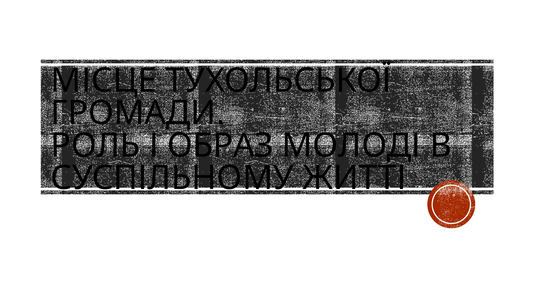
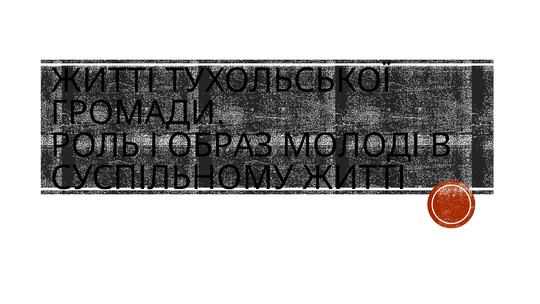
МІСЦЕ at (104, 81): МІСЦЕ -> ЖИТТІ
